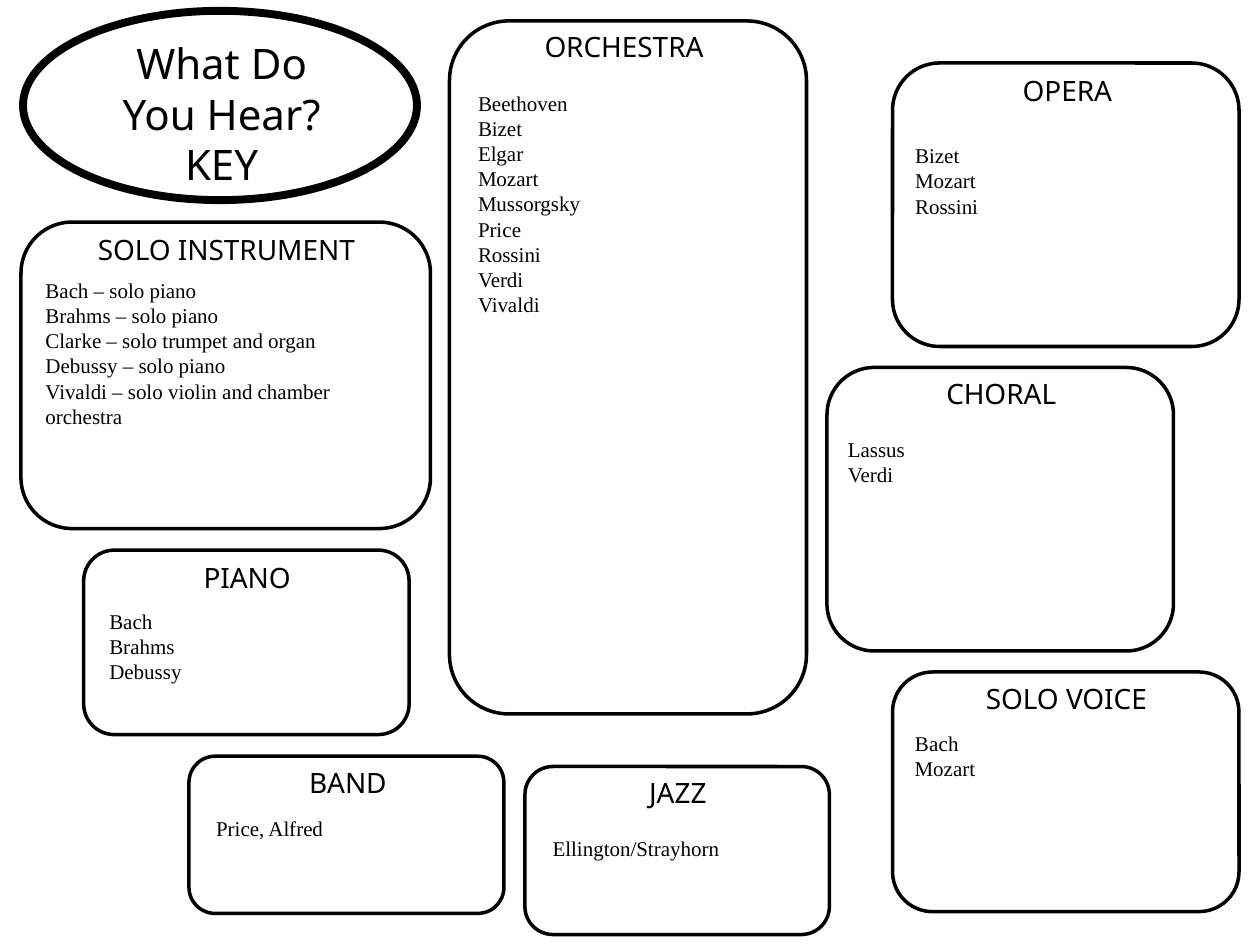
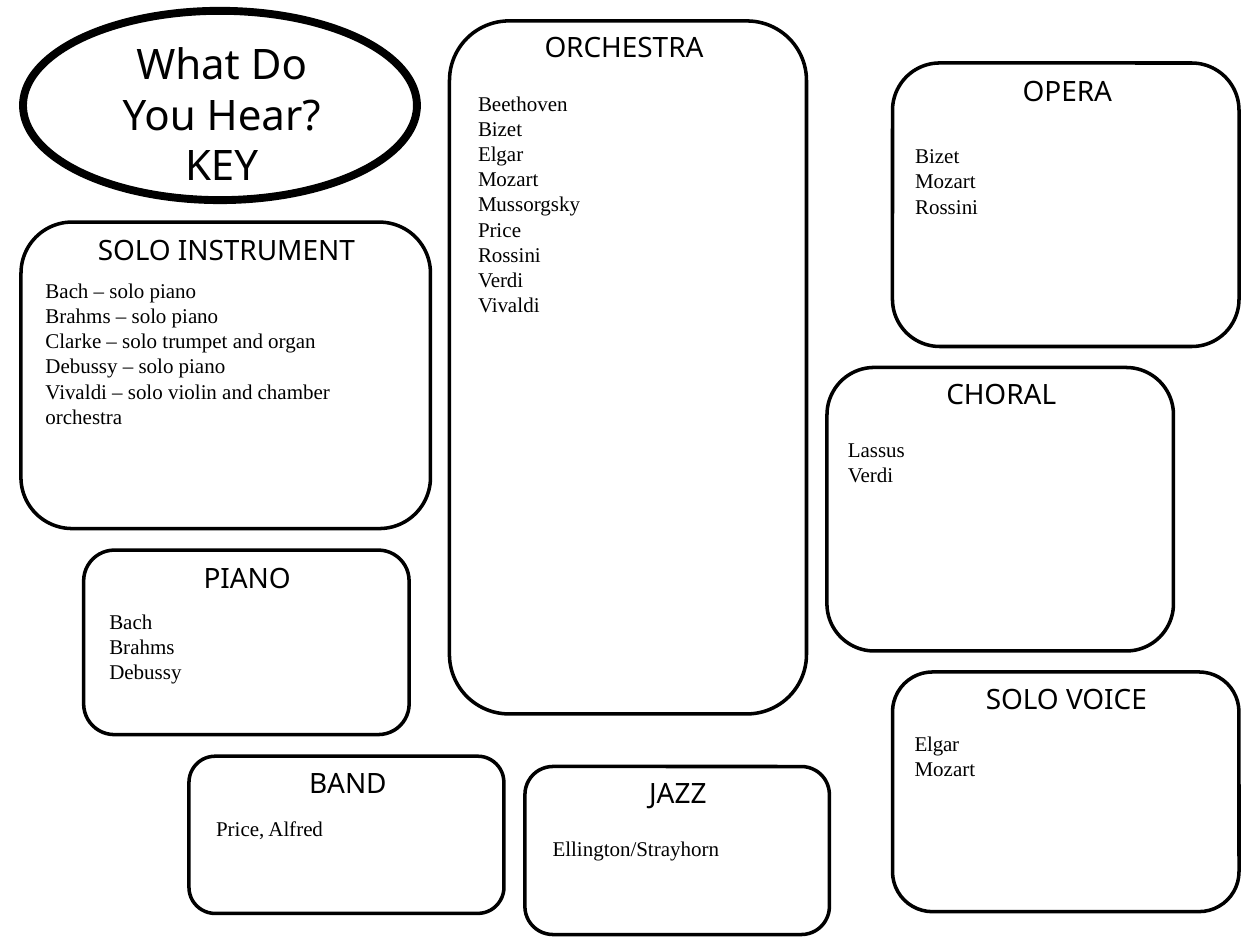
Bach at (937, 745): Bach -> Elgar
